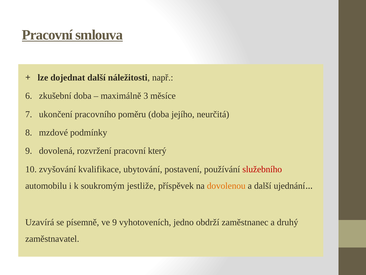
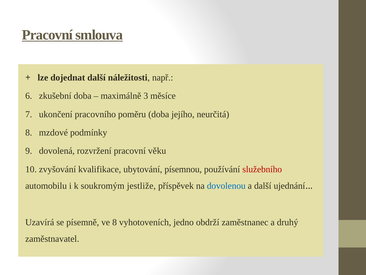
který: který -> věku
postavení: postavení -> písemnou
dovolenou colour: orange -> blue
ve 9: 9 -> 8
